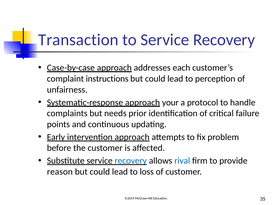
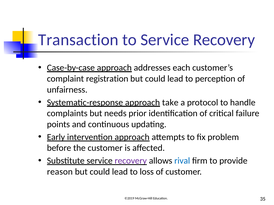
instructions: instructions -> registration
your: your -> take
recovery at (131, 161) colour: blue -> purple
